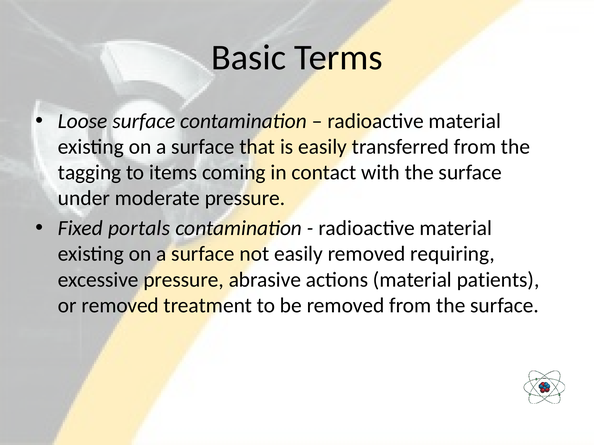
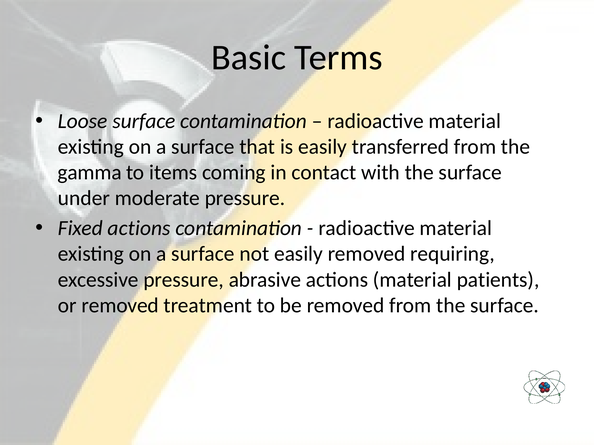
tagging: tagging -> gamma
Fixed portals: portals -> actions
